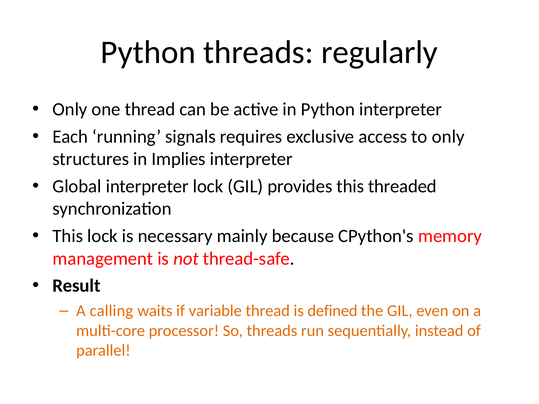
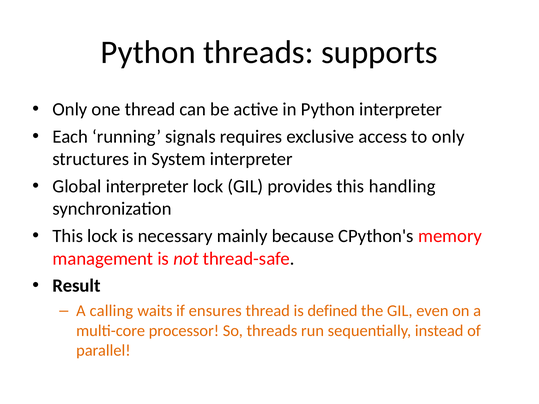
regularly: regularly -> supports
Implies: Implies -> System
threaded: threaded -> handling
variable: variable -> ensures
